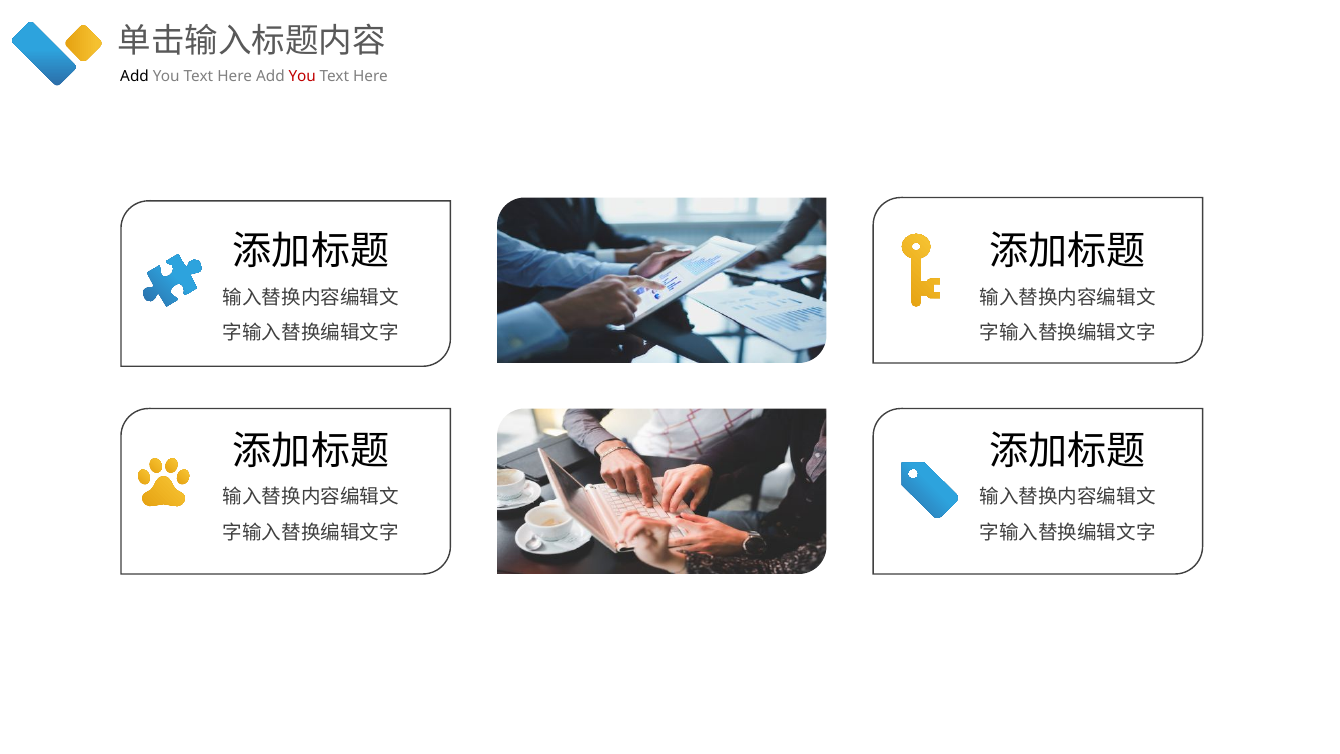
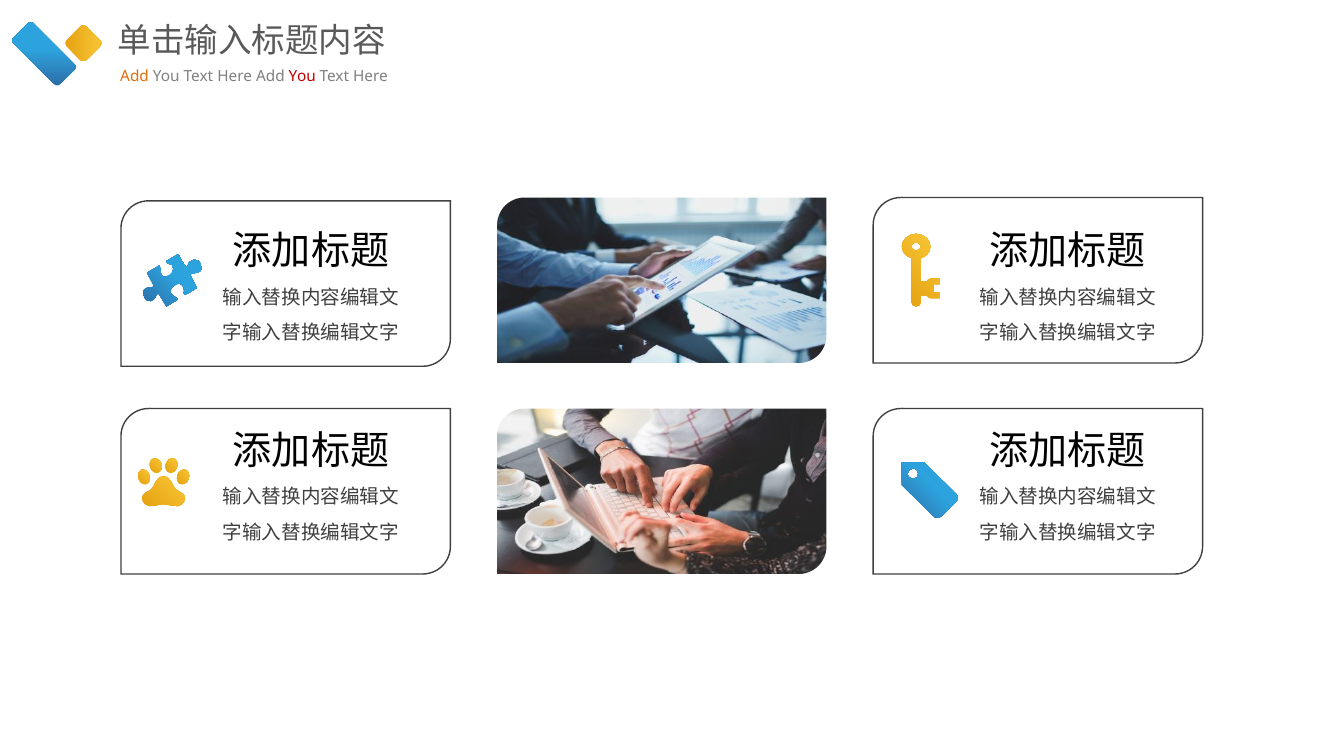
Add at (135, 77) colour: black -> orange
